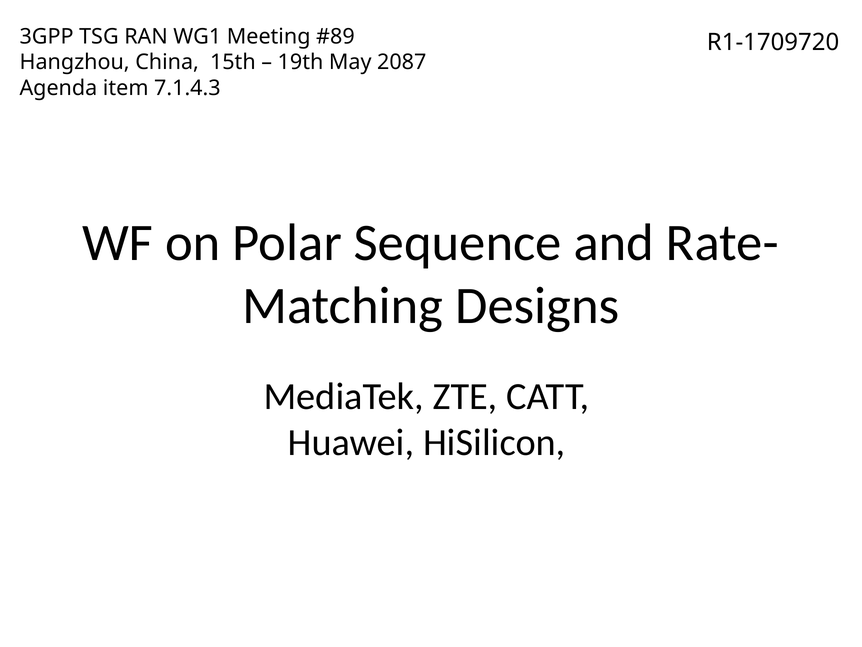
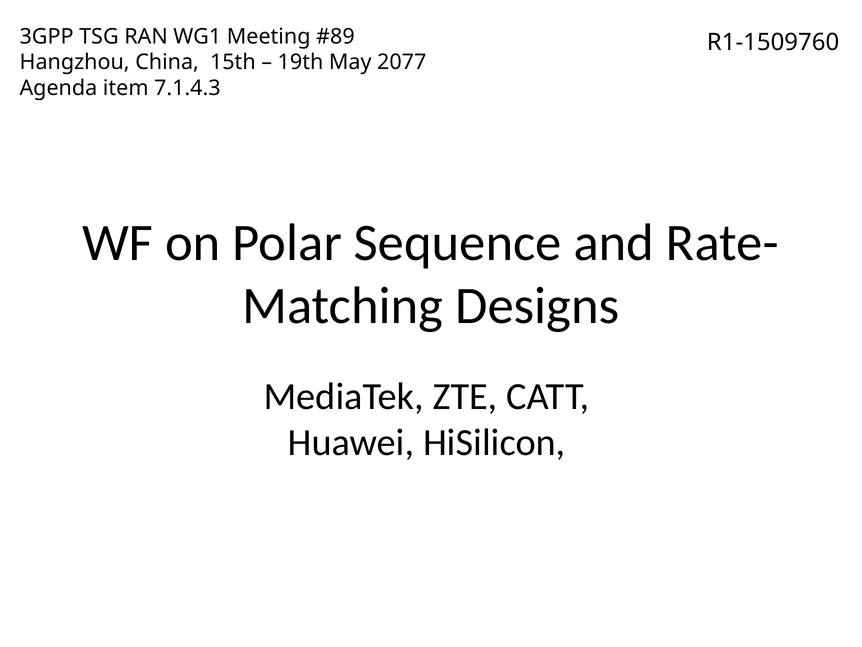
R1-1709720: R1-1709720 -> R1-1509760
2087: 2087 -> 2077
